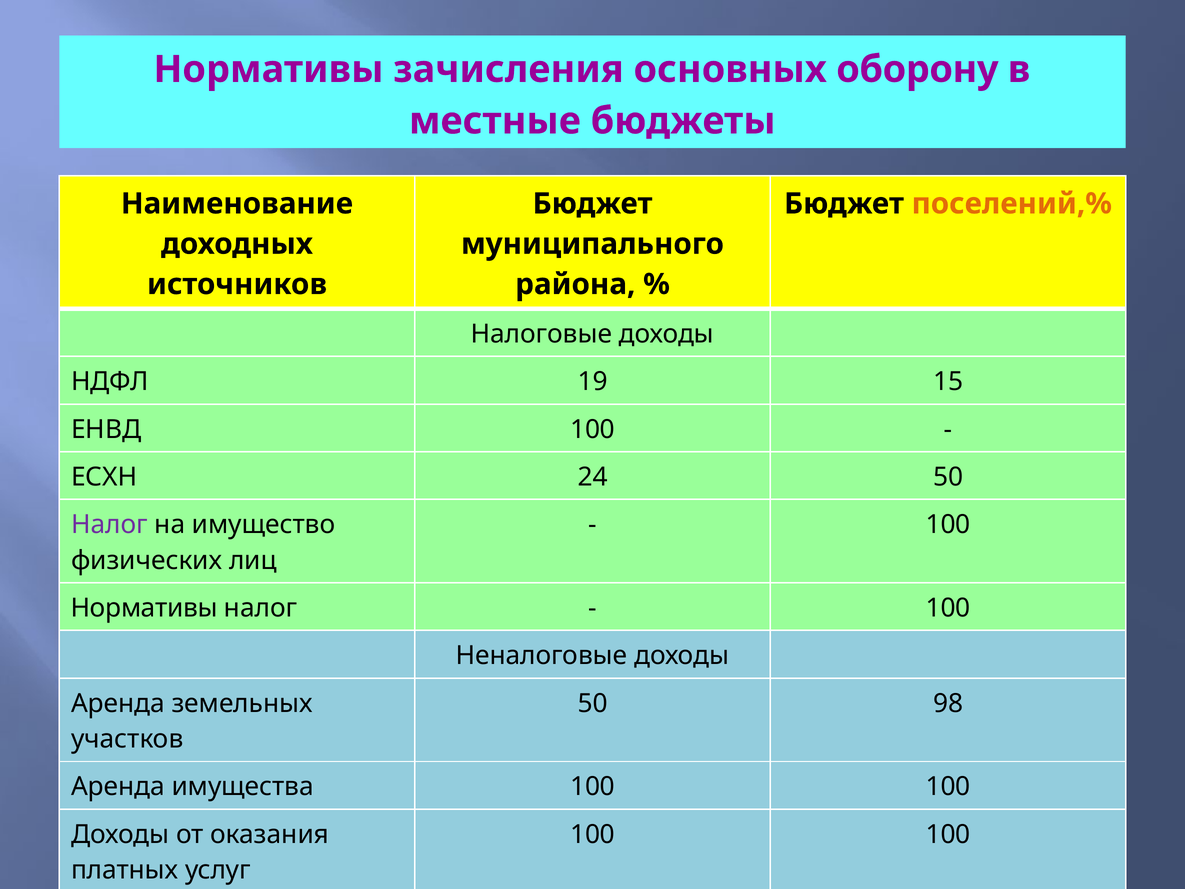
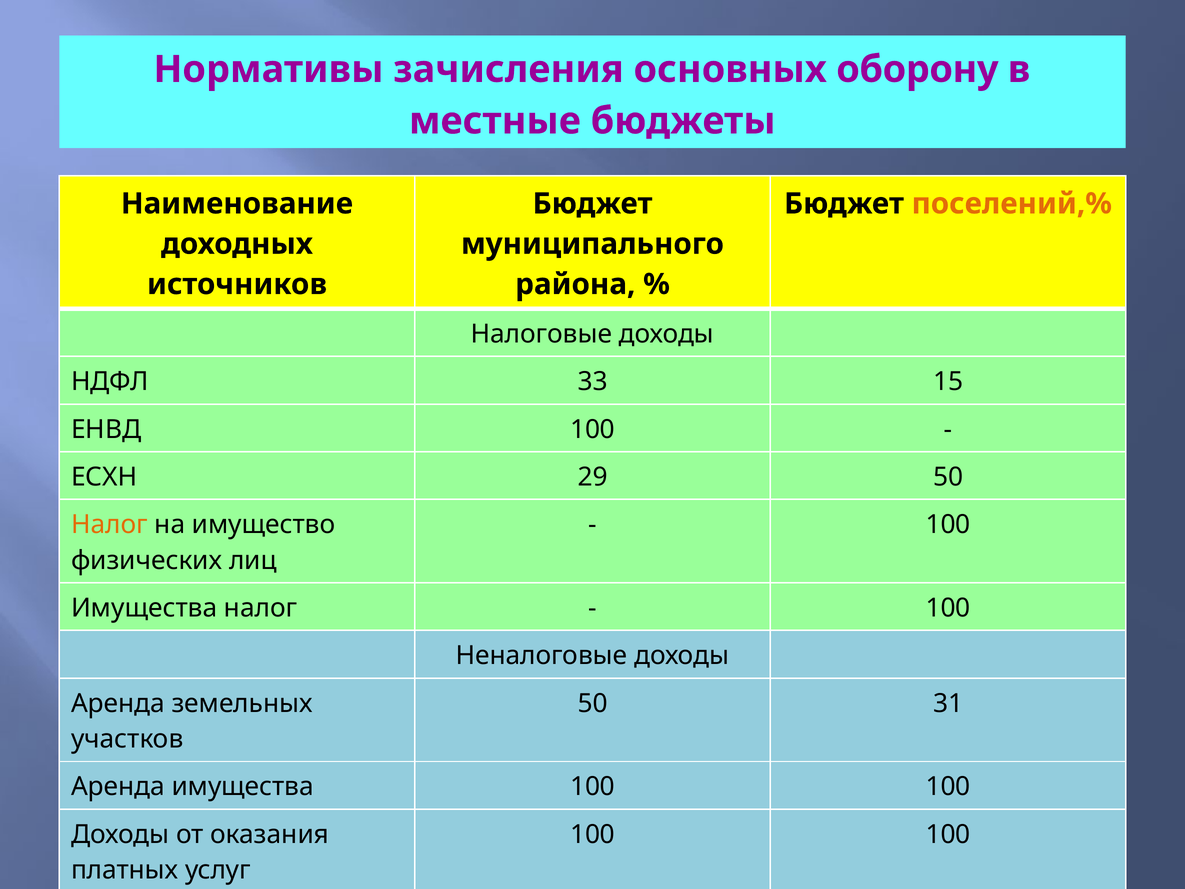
19: 19 -> 33
24: 24 -> 29
Налог at (109, 525) colour: purple -> orange
Нормативы at (144, 608): Нормативы -> Имущества
98: 98 -> 31
